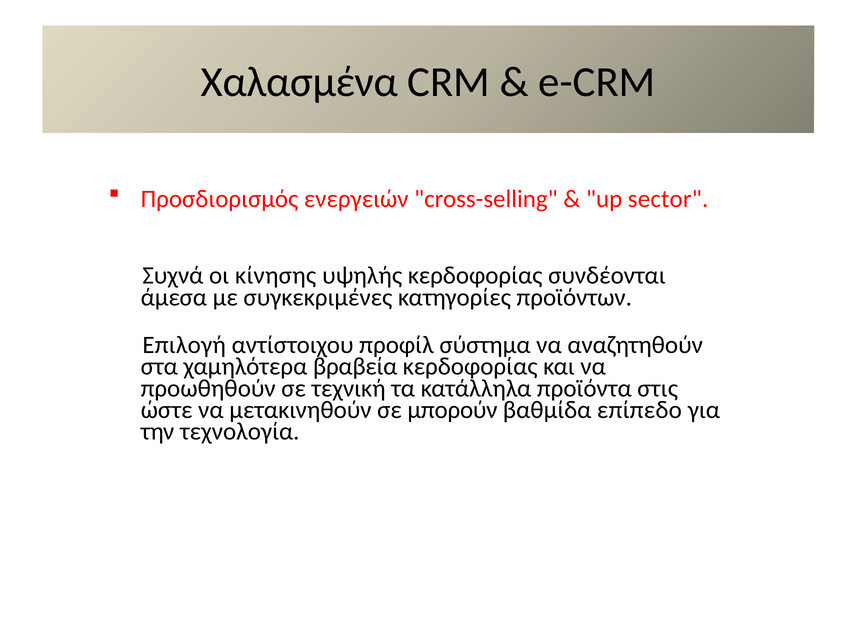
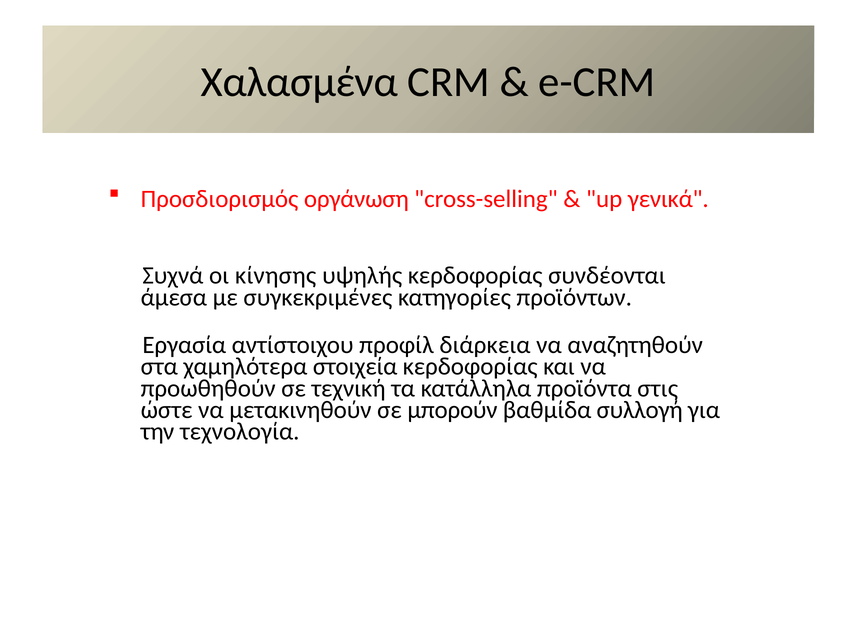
ενεργειών: ενεργειών -> οργάνωση
sector: sector -> γενικά
Επιλογή: Επιλογή -> Εργασία
σύστημα: σύστημα -> διάρκεια
βραβεία: βραβεία -> στοιχεία
επίπεδο: επίπεδο -> συλλογή
